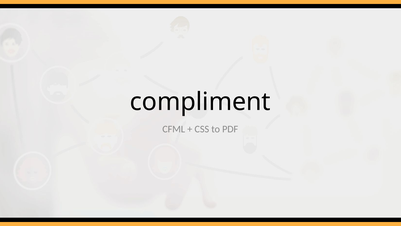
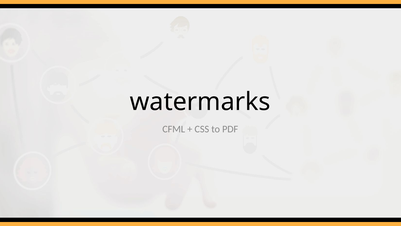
compliment: compliment -> watermarks
